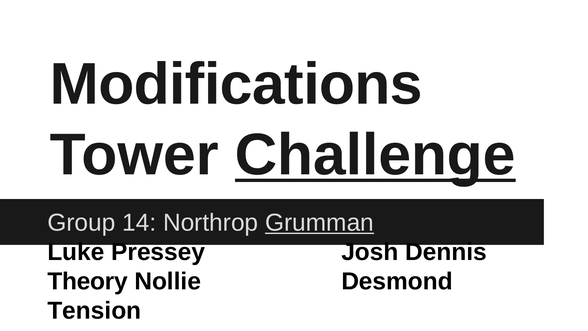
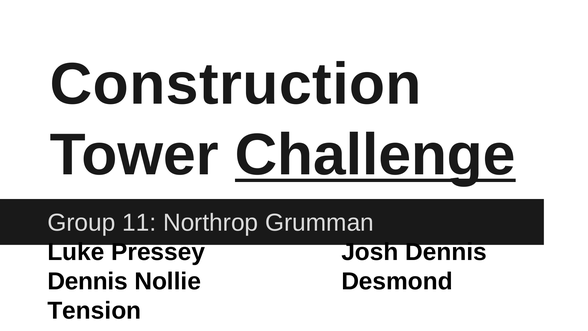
Modifications: Modifications -> Construction
14: 14 -> 11
Grumman underline: present -> none
Theory at (88, 281): Theory -> Dennis
